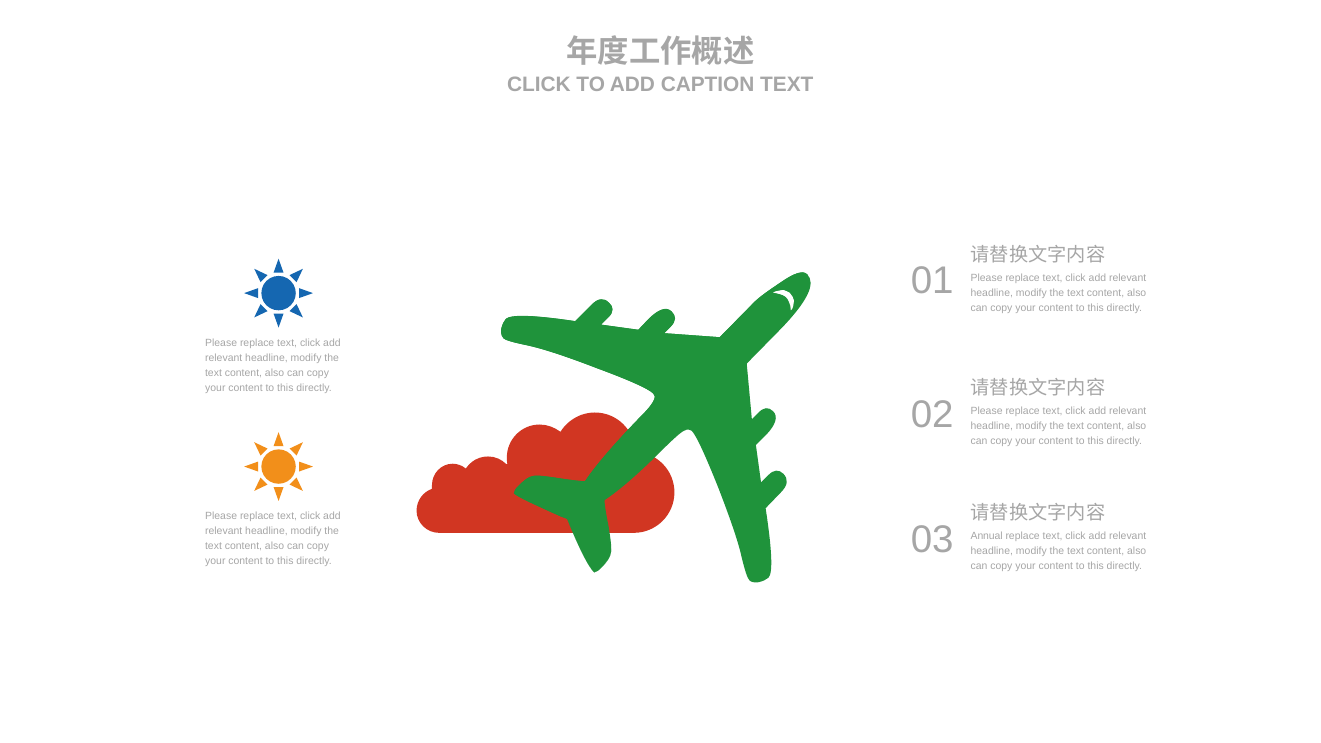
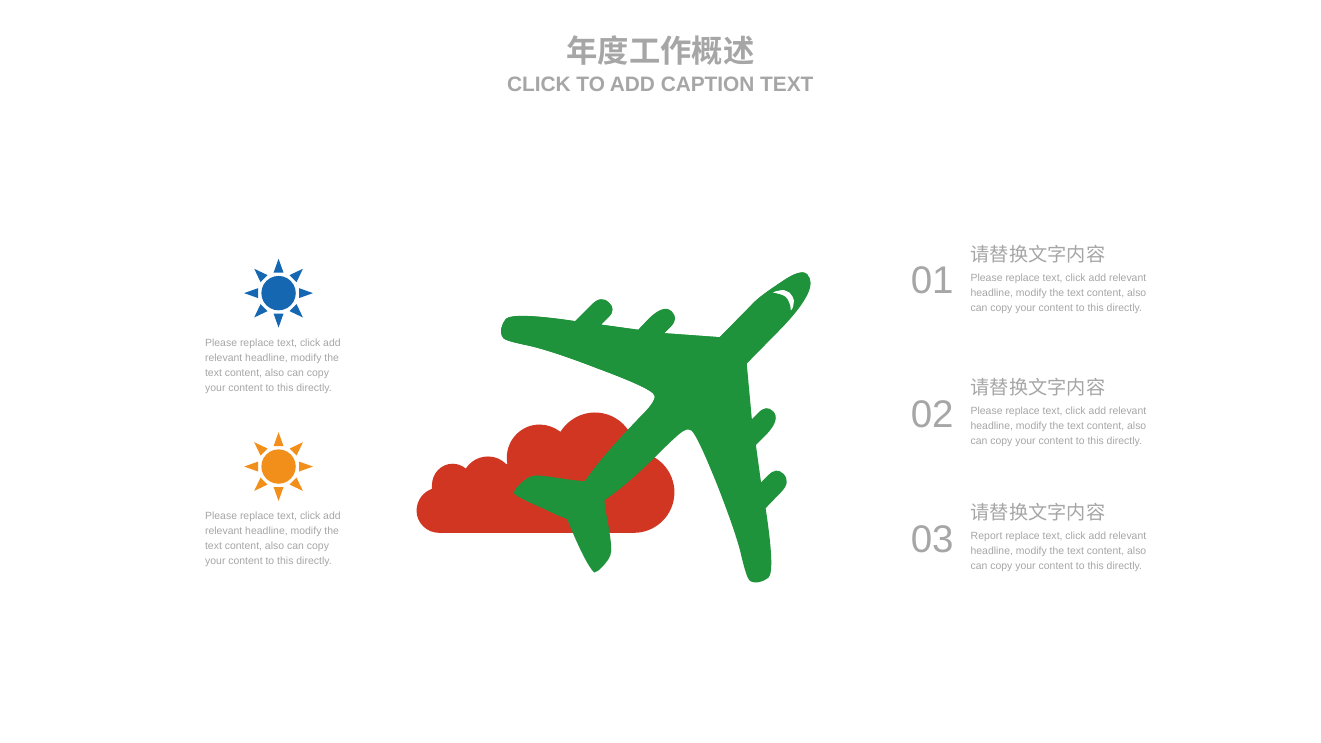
Annual: Annual -> Report
